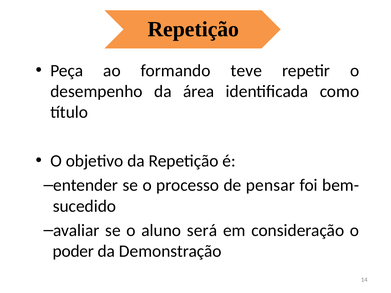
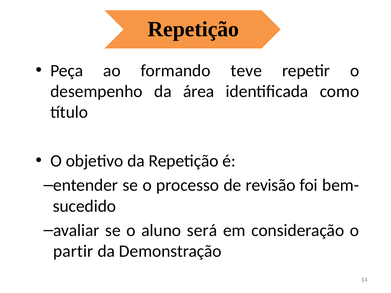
pensar: pensar -> revisão
poder: poder -> partir
